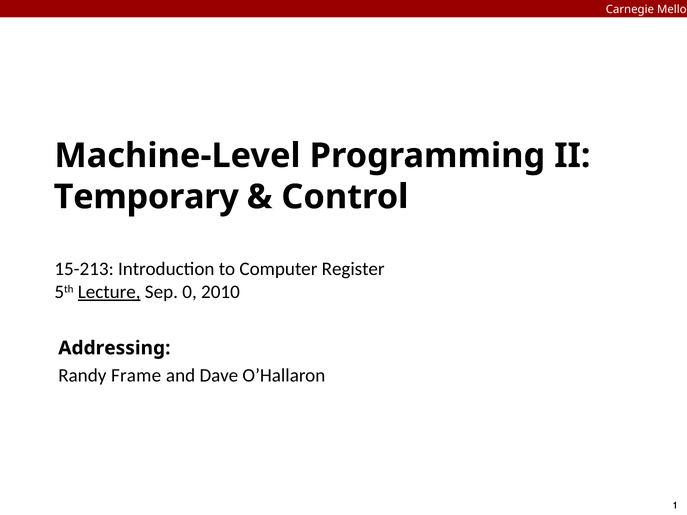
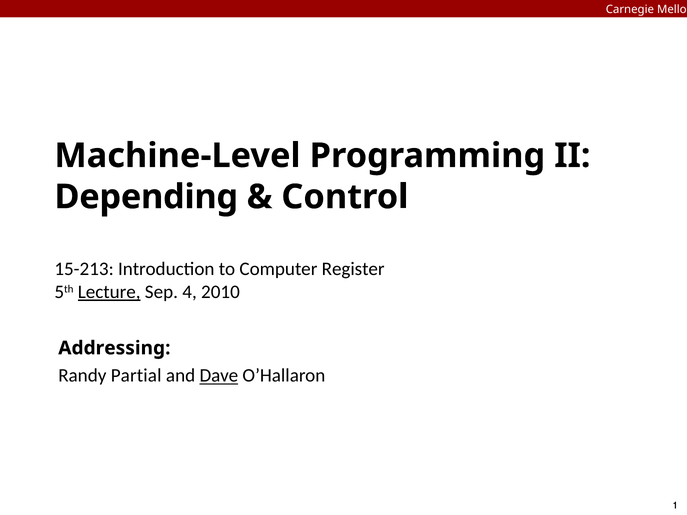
Temporary: Temporary -> Depending
0: 0 -> 4
Frame: Frame -> Partial
Dave underline: none -> present
